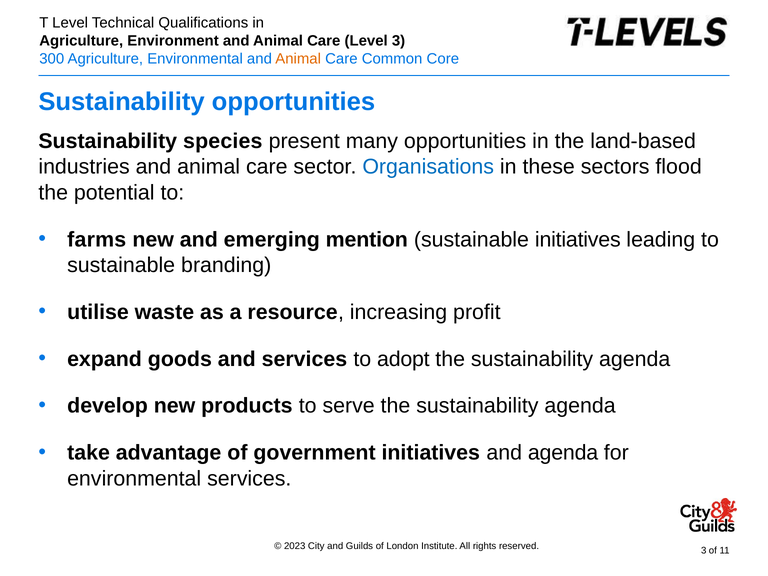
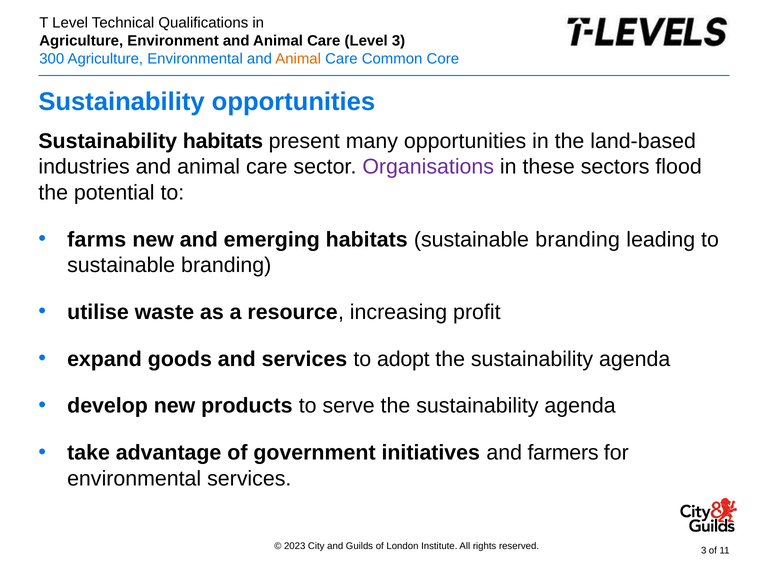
Sustainability species: species -> habitats
Organisations colour: blue -> purple
emerging mention: mention -> habitats
initiatives at (578, 239): initiatives -> branding
and agenda: agenda -> farmers
